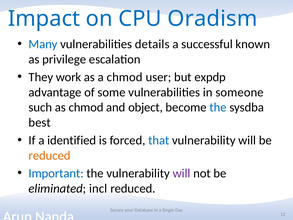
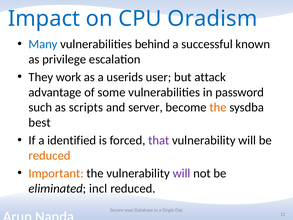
details: details -> behind
a chmod: chmod -> userids
expdp: expdp -> attack
someone: someone -> password
as chmod: chmod -> scripts
object: object -> server
the at (218, 107) colour: blue -> orange
that colour: blue -> purple
Important colour: blue -> orange
